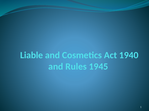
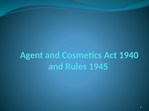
Liable: Liable -> Agent
